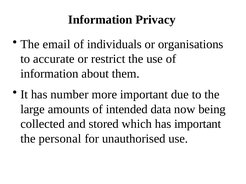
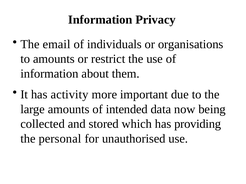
to accurate: accurate -> amounts
number: number -> activity
has important: important -> providing
